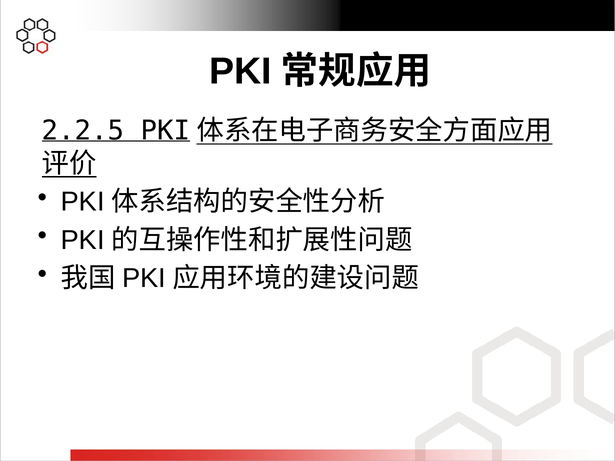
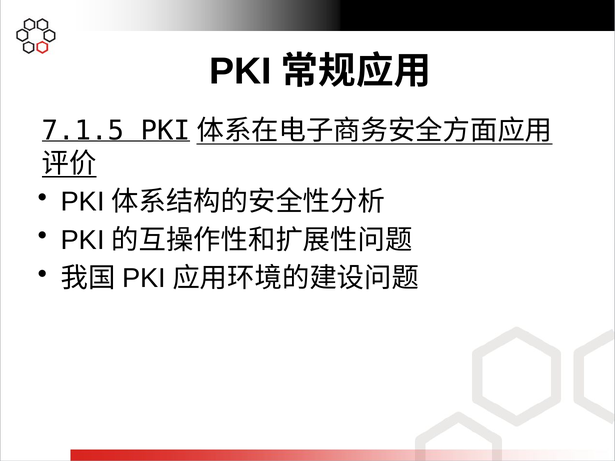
2.2.5: 2.2.5 -> 7.1.5
